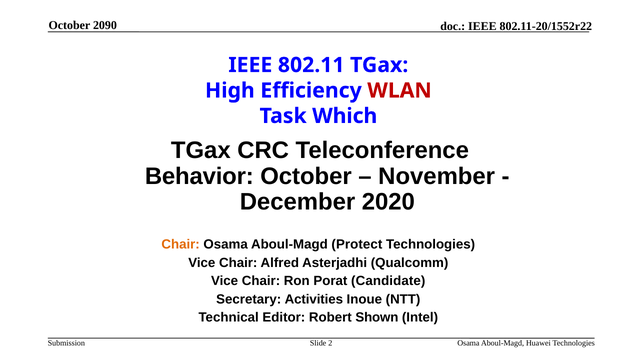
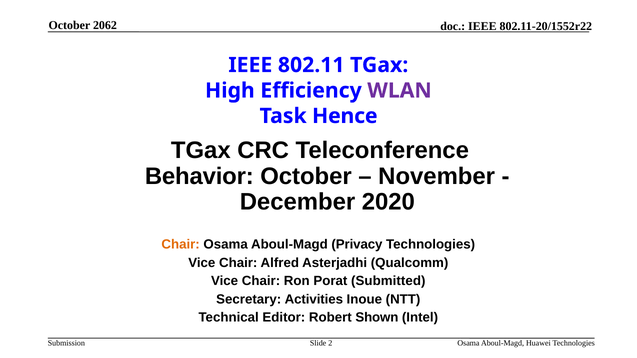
2090: 2090 -> 2062
WLAN colour: red -> purple
Which: Which -> Hence
Protect: Protect -> Privacy
Candidate: Candidate -> Submitted
